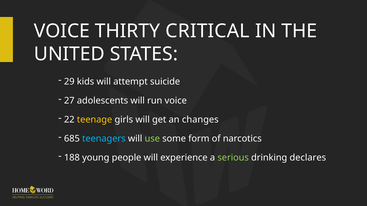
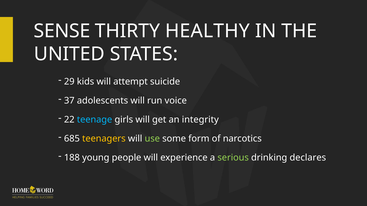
VOICE at (62, 31): VOICE -> SENSE
CRITICAL: CRITICAL -> HEALTHY
27: 27 -> 37
teenage colour: yellow -> light blue
changes: changes -> integrity
teenagers colour: light blue -> yellow
